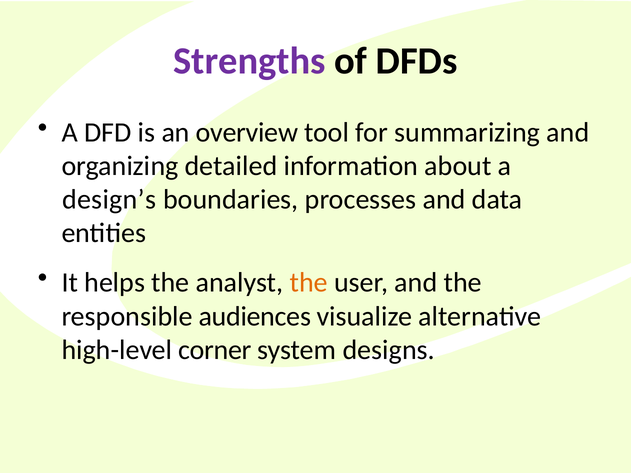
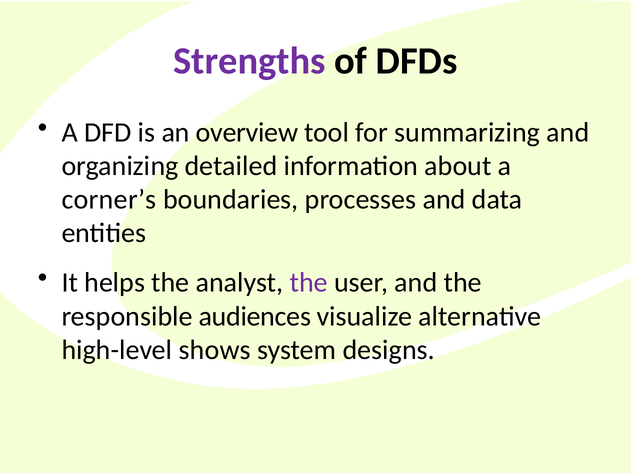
design’s: design’s -> corner’s
the at (309, 283) colour: orange -> purple
corner: corner -> shows
